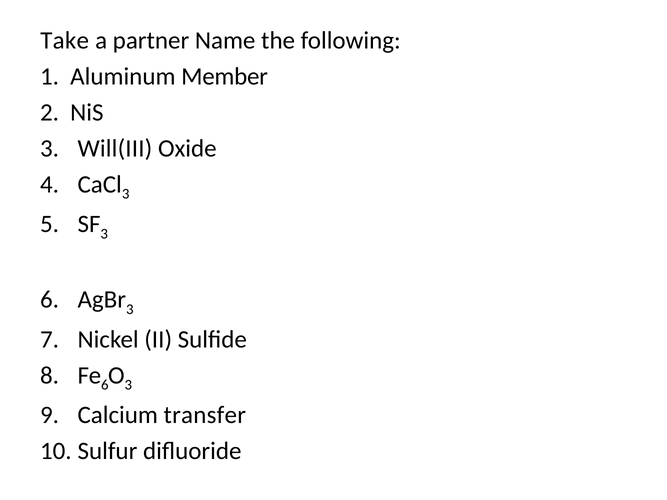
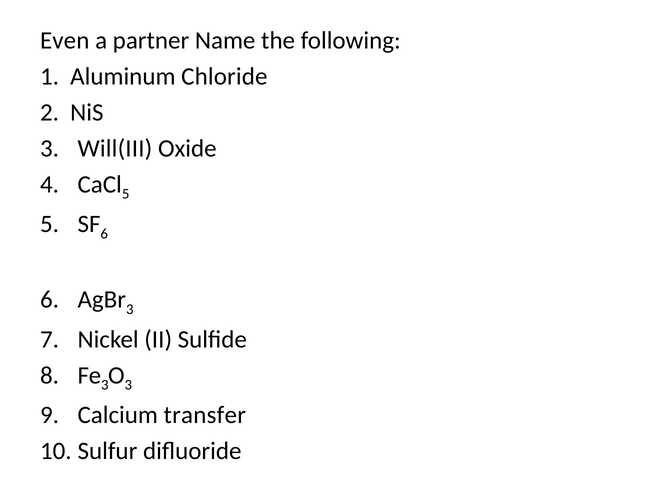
Take: Take -> Even
Member: Member -> Chloride
3 at (126, 194): 3 -> 5
3 at (104, 234): 3 -> 6
6 at (105, 385): 6 -> 3
